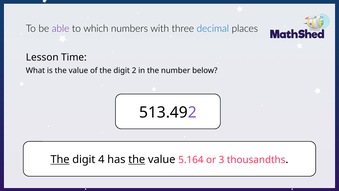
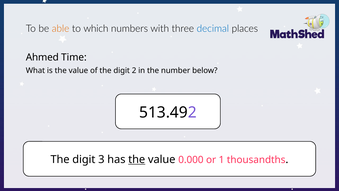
able colour: purple -> orange
Lesson: Lesson -> Ahmed
The at (60, 159) underline: present -> none
4: 4 -> 3
5.164: 5.164 -> 0.000
3: 3 -> 1
